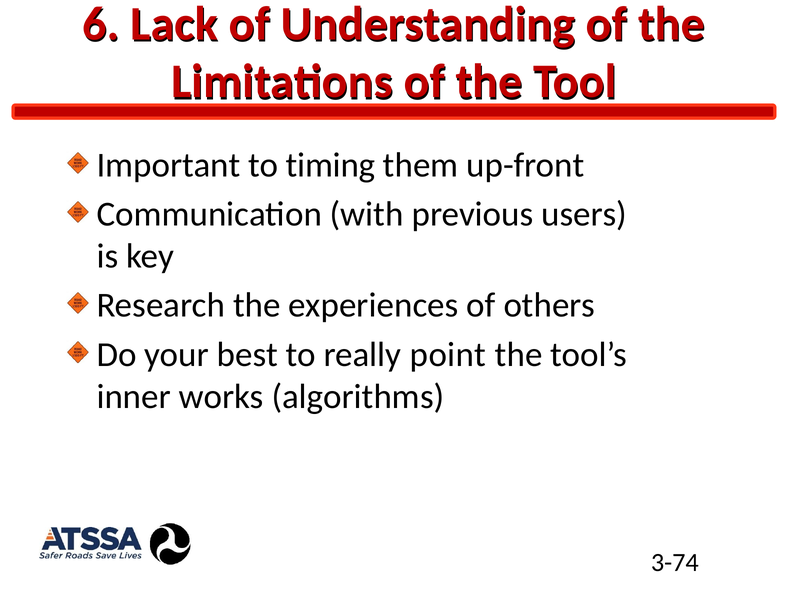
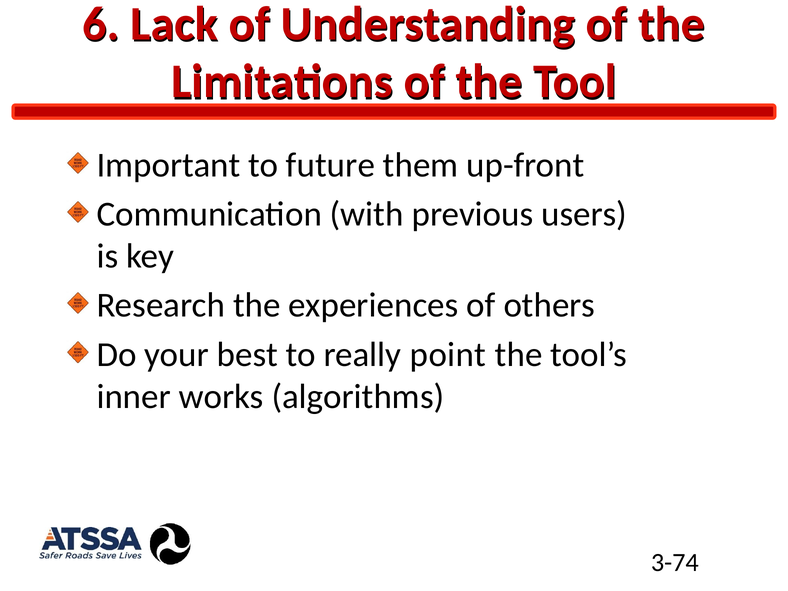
timing: timing -> future
